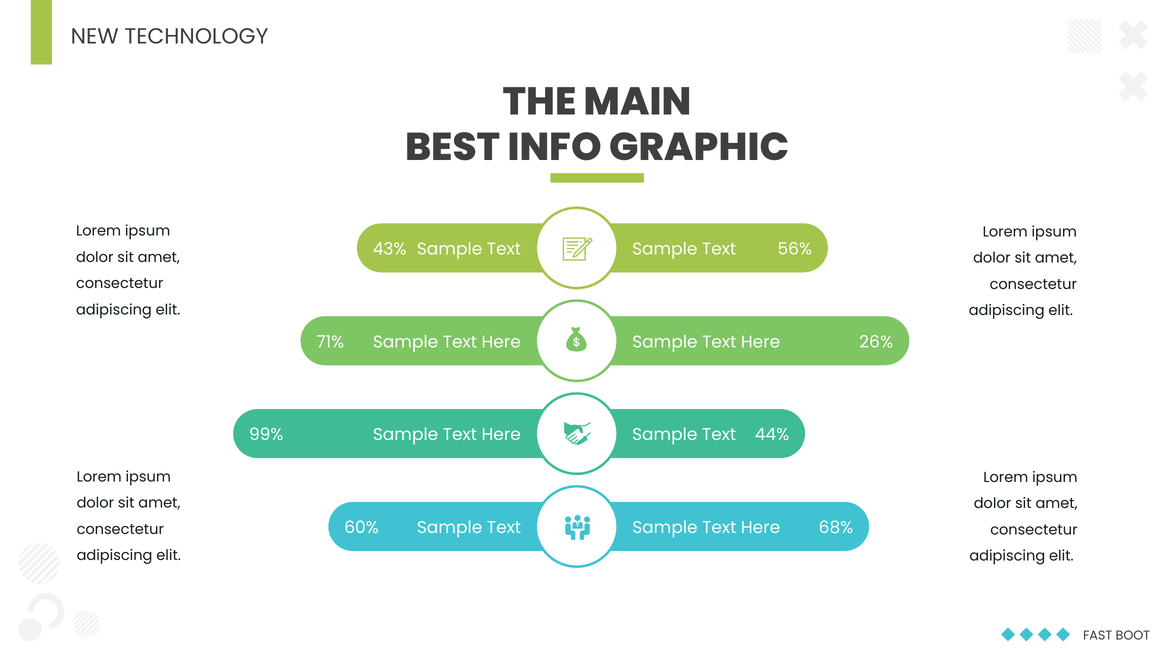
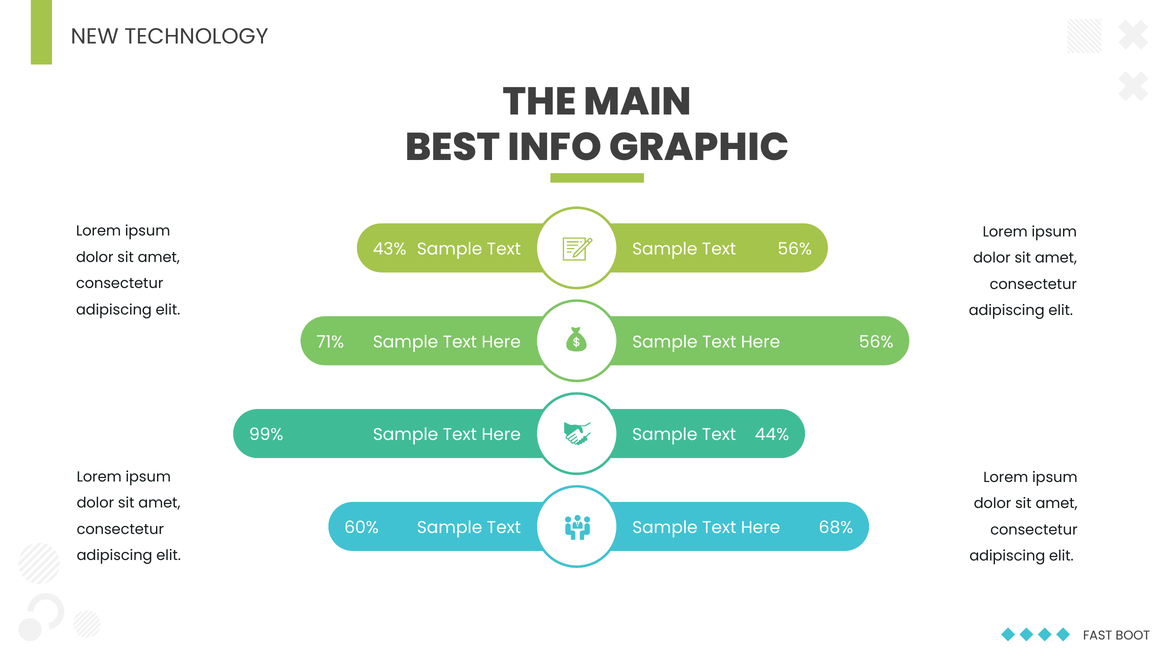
26% at (876, 342): 26% -> 56%
